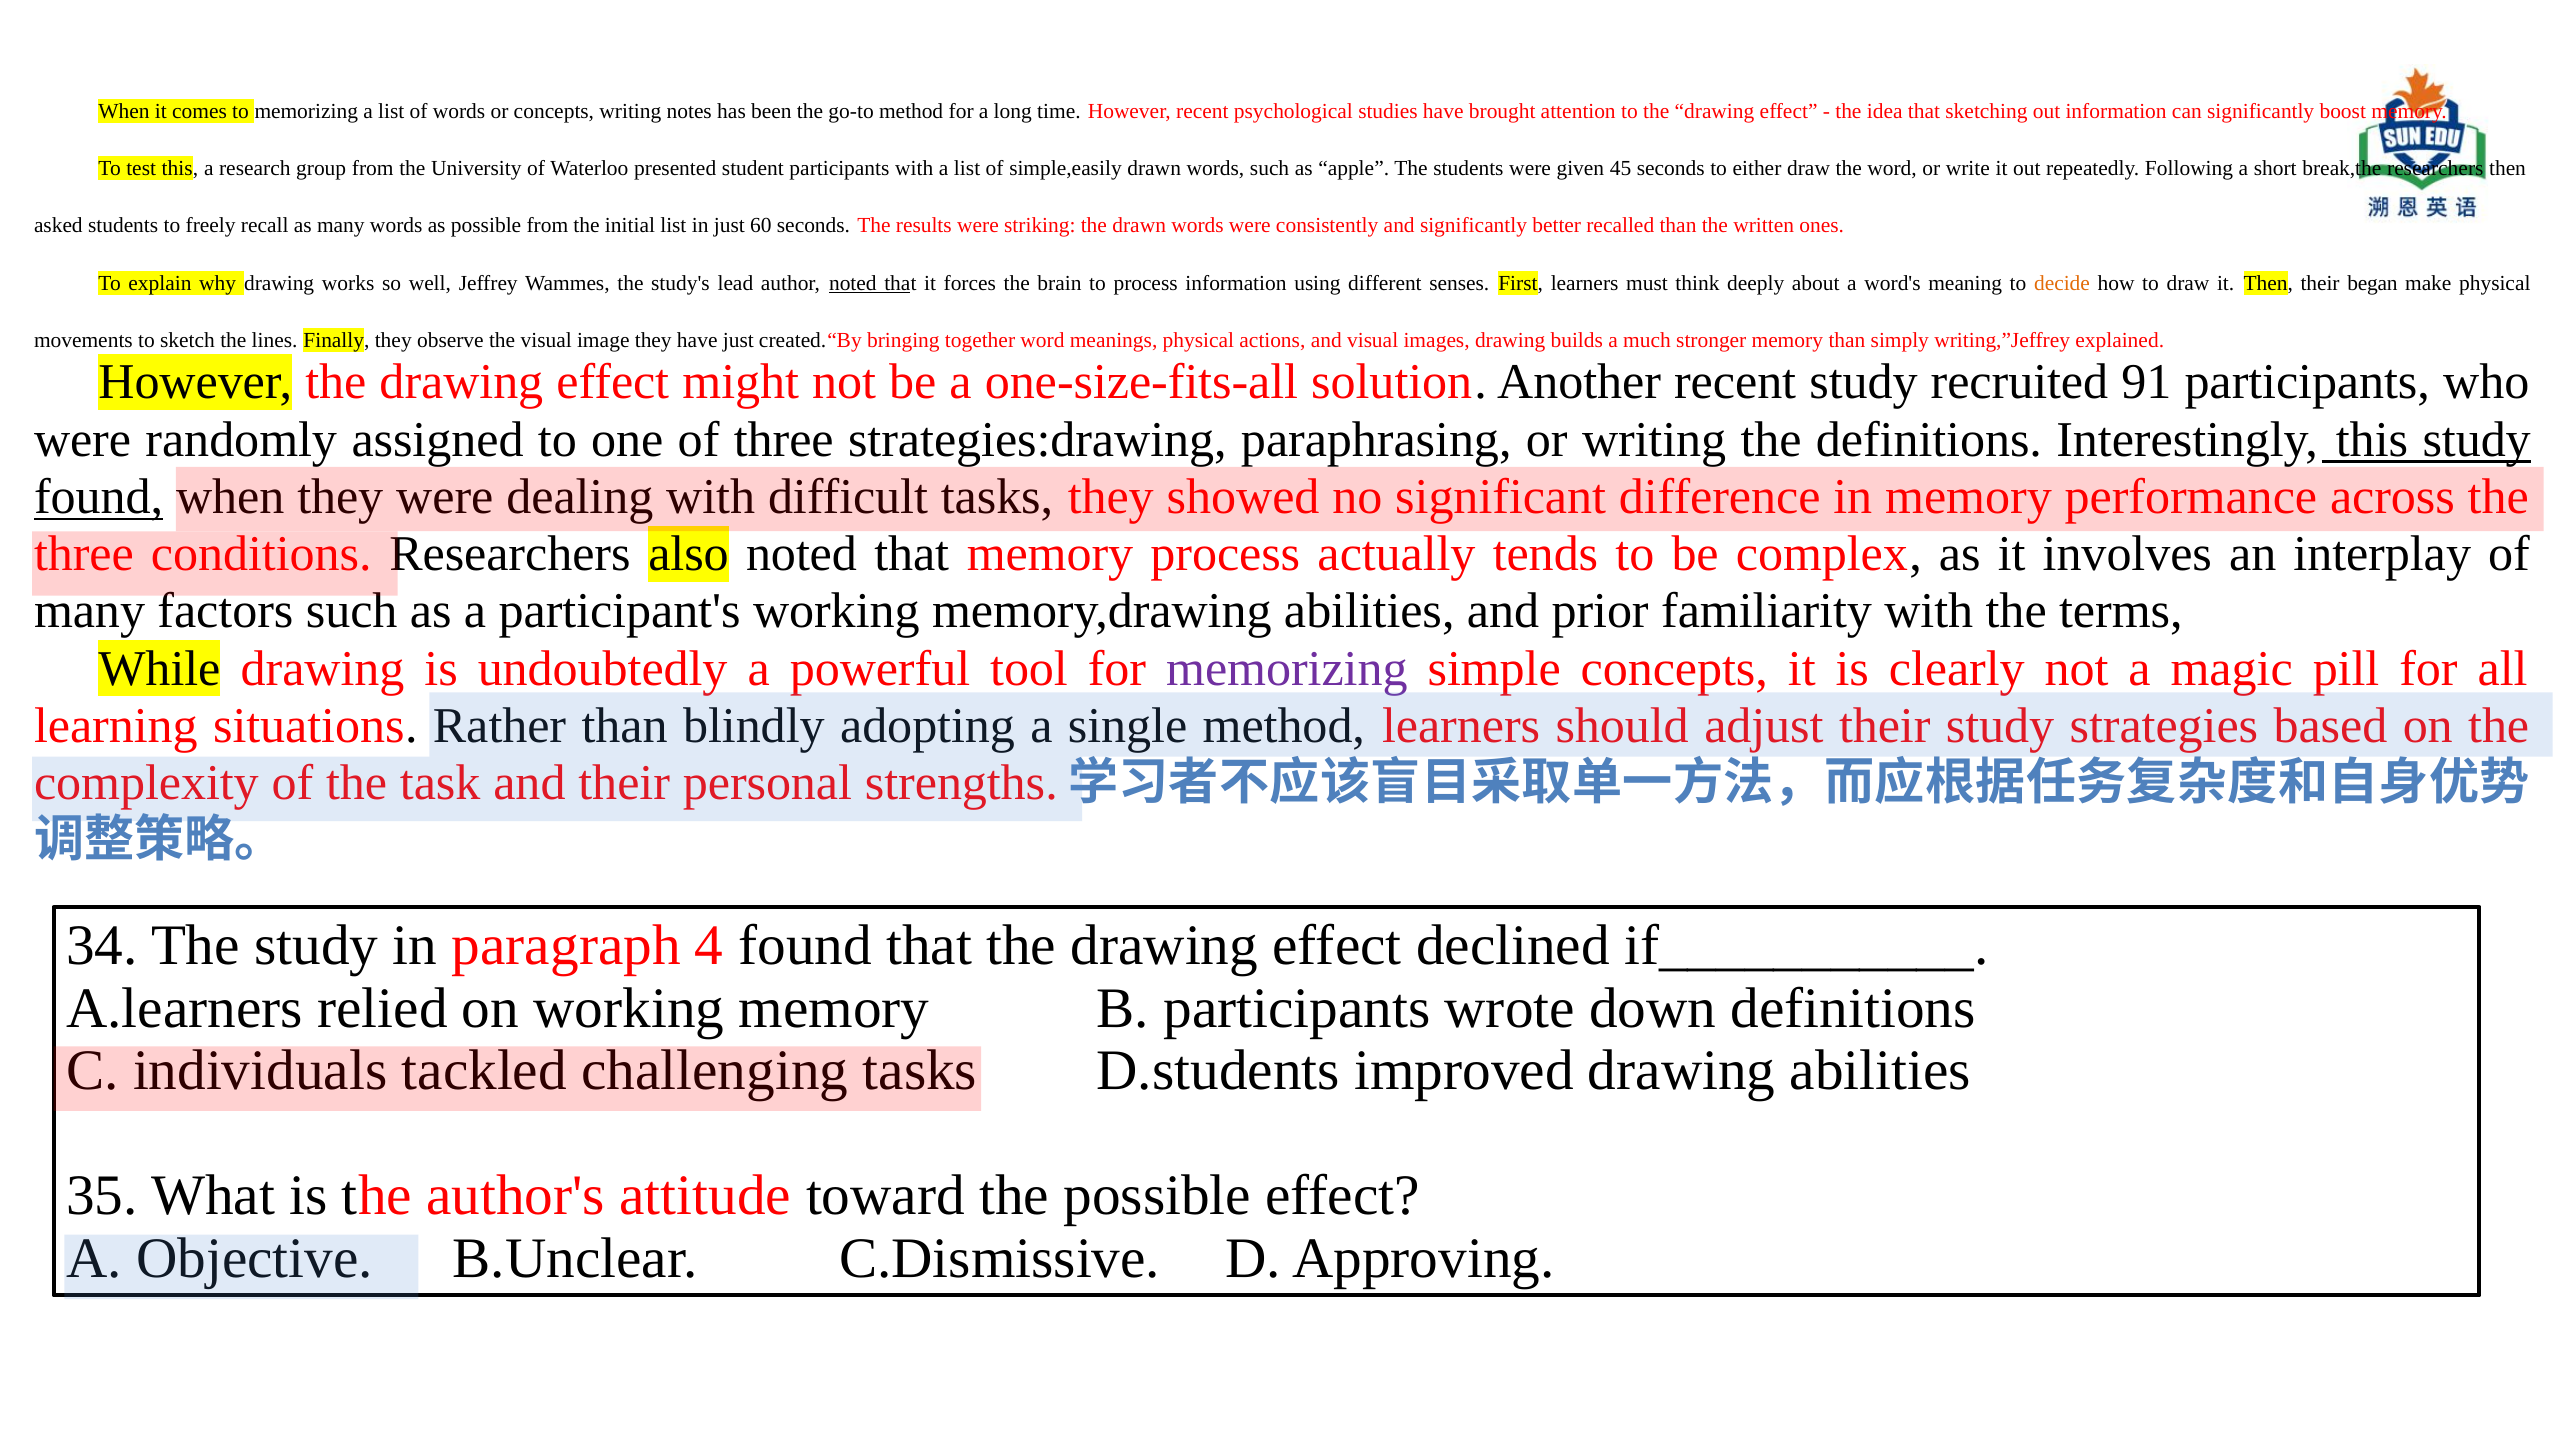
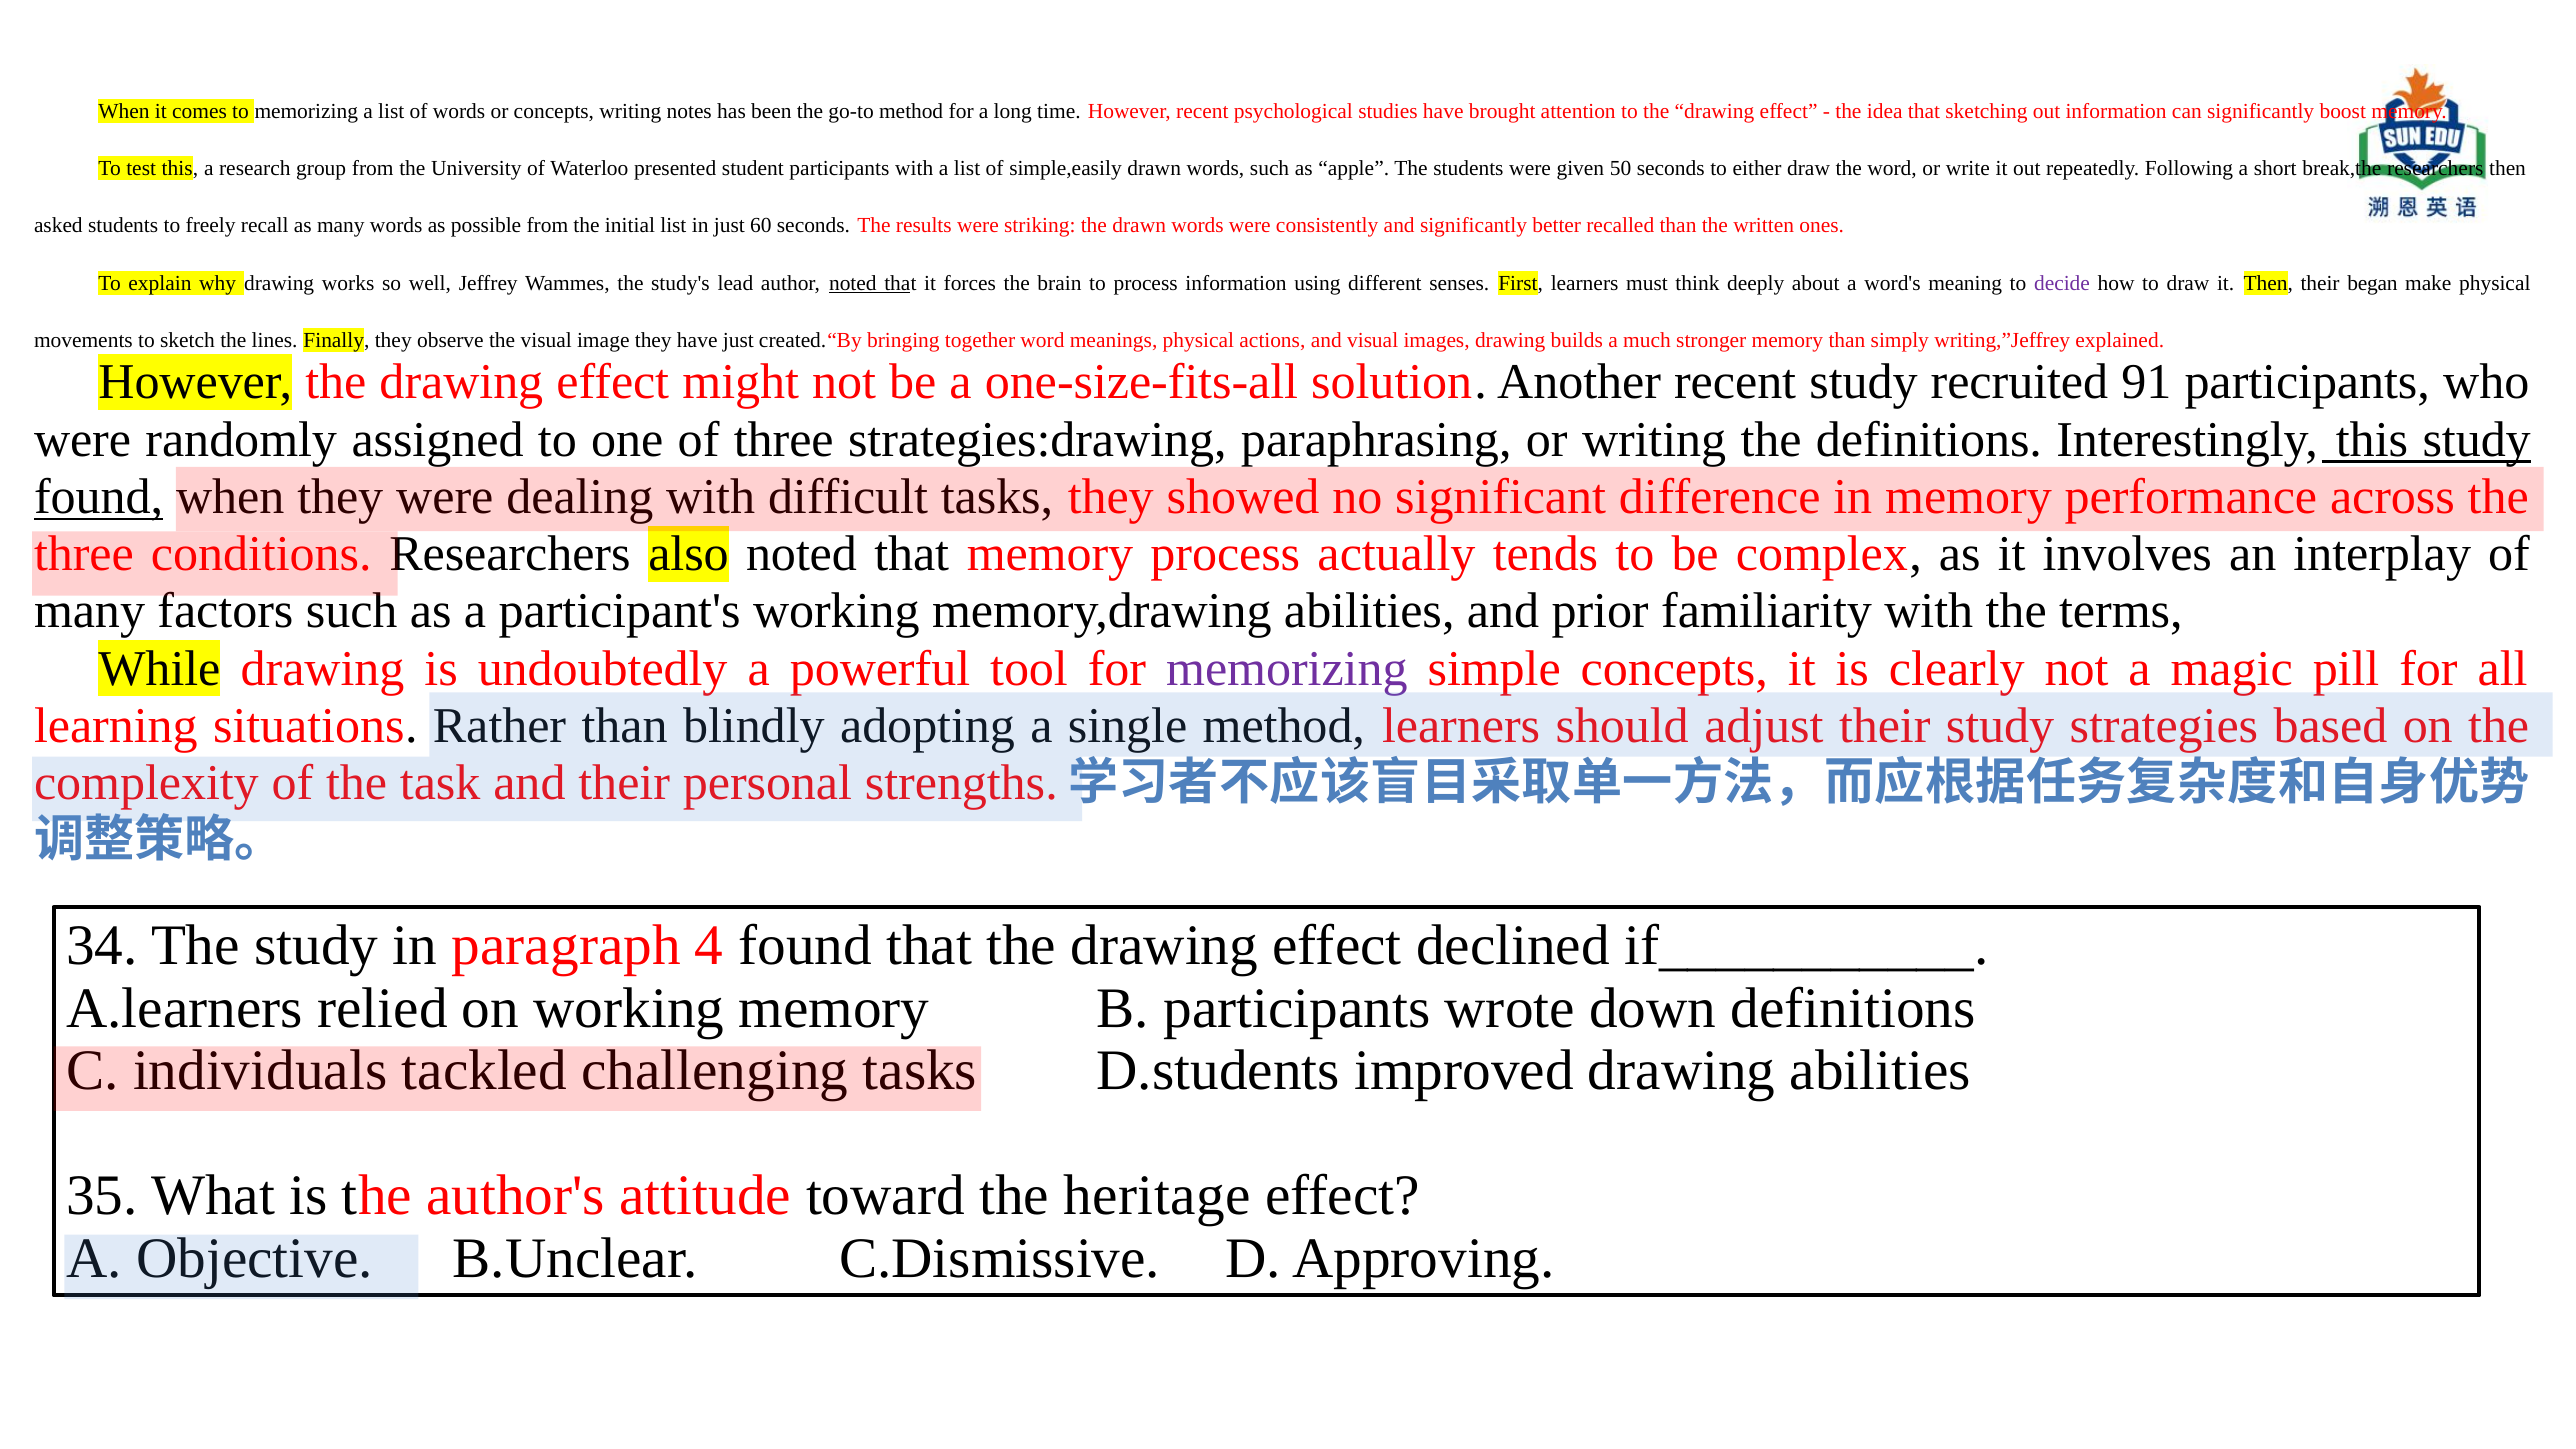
45: 45 -> 50
decide colour: orange -> purple
the possible: possible -> heritage
